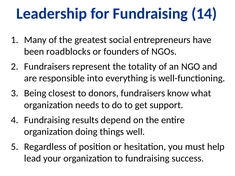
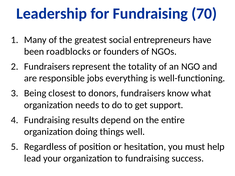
14: 14 -> 70
into: into -> jobs
